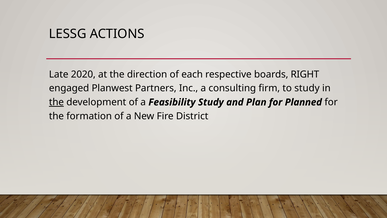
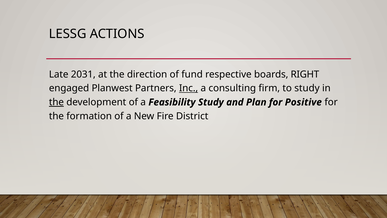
2020: 2020 -> 2031
each: each -> fund
Inc underline: none -> present
Planned: Planned -> Positive
